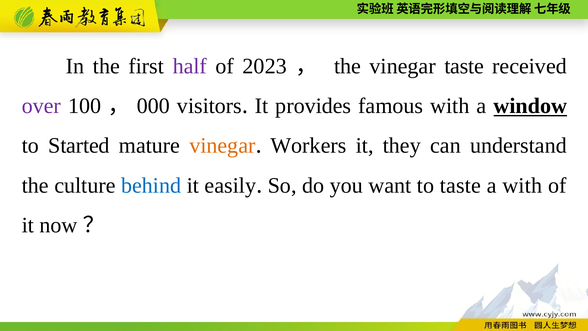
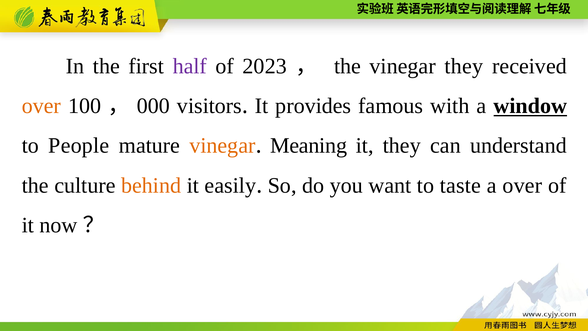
vinegar taste: taste -> they
over at (41, 106) colour: purple -> orange
Started: Started -> People
Workers: Workers -> Meaning
behind colour: blue -> orange
a with: with -> over
